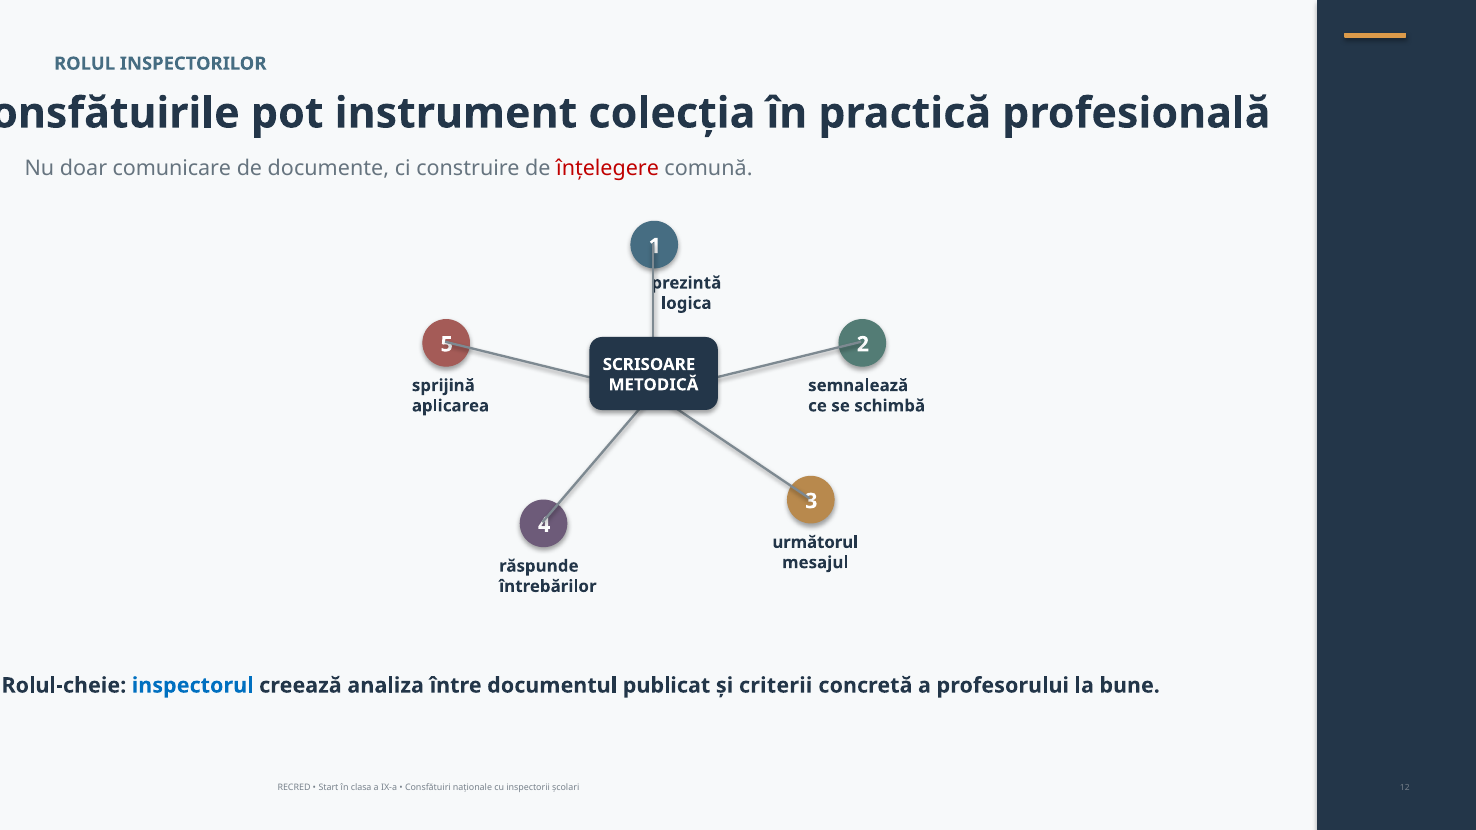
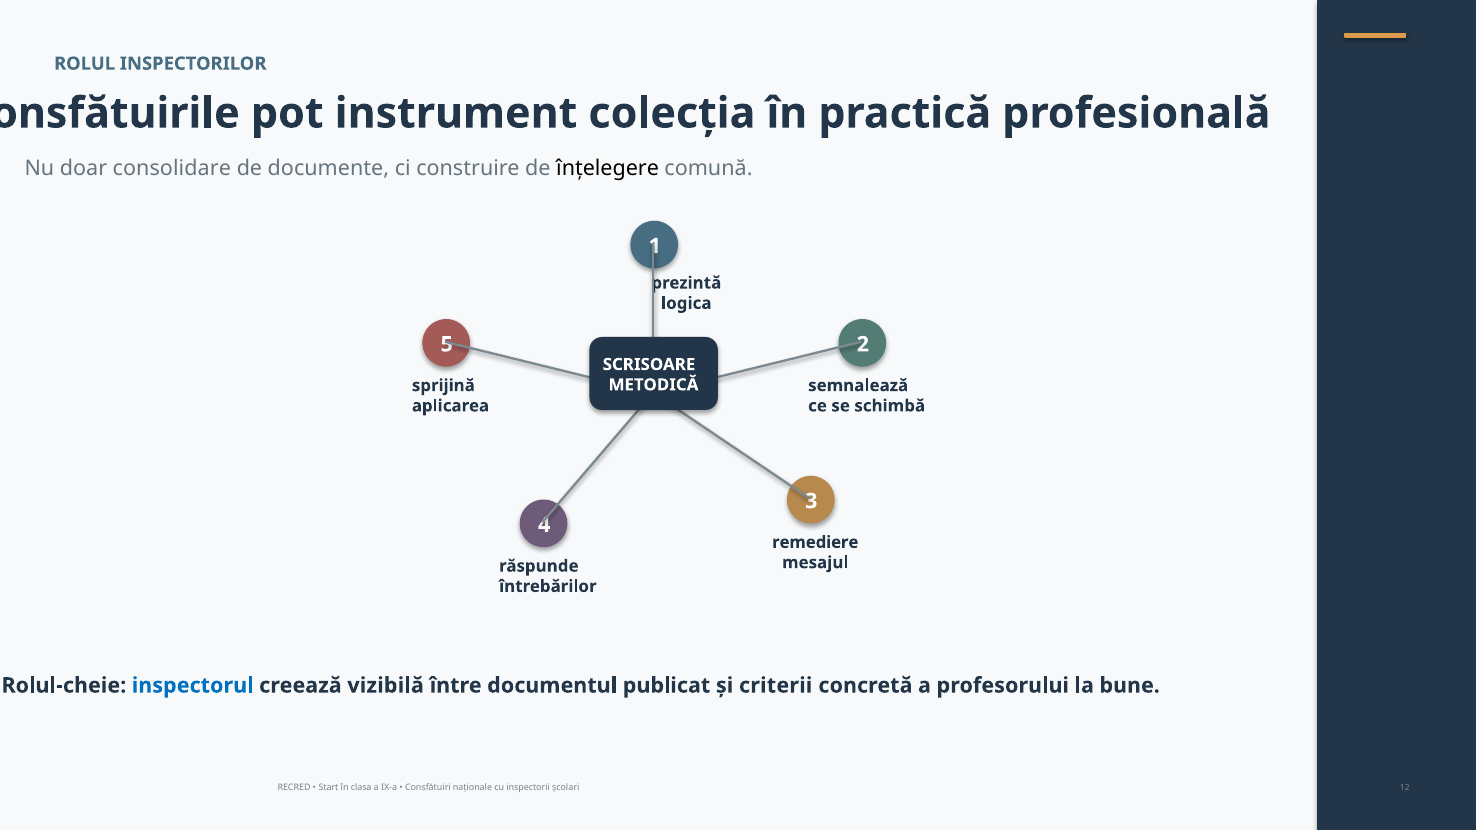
comunicare: comunicare -> consolidare
înțelegere colour: red -> black
următorul: următorul -> remediere
analiza: analiza -> vizibilă
